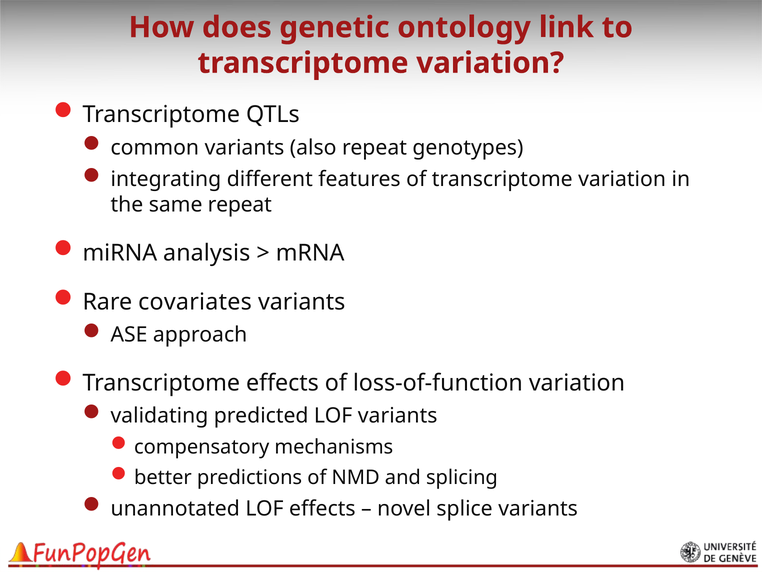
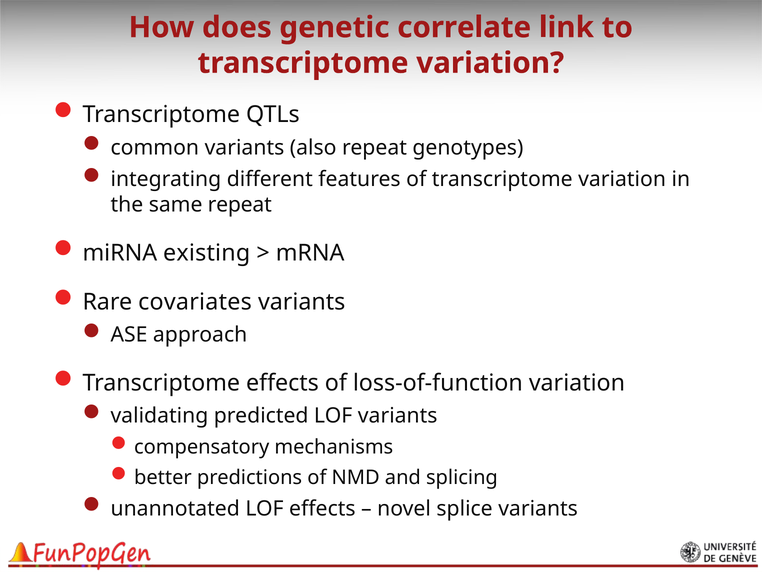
ontology: ontology -> correlate
analysis: analysis -> existing
